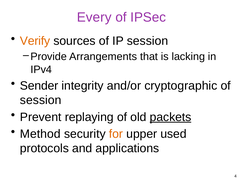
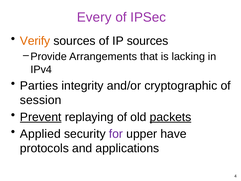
IP session: session -> sources
Sender: Sender -> Parties
Prevent underline: none -> present
Method: Method -> Applied
for colour: orange -> purple
used: used -> have
